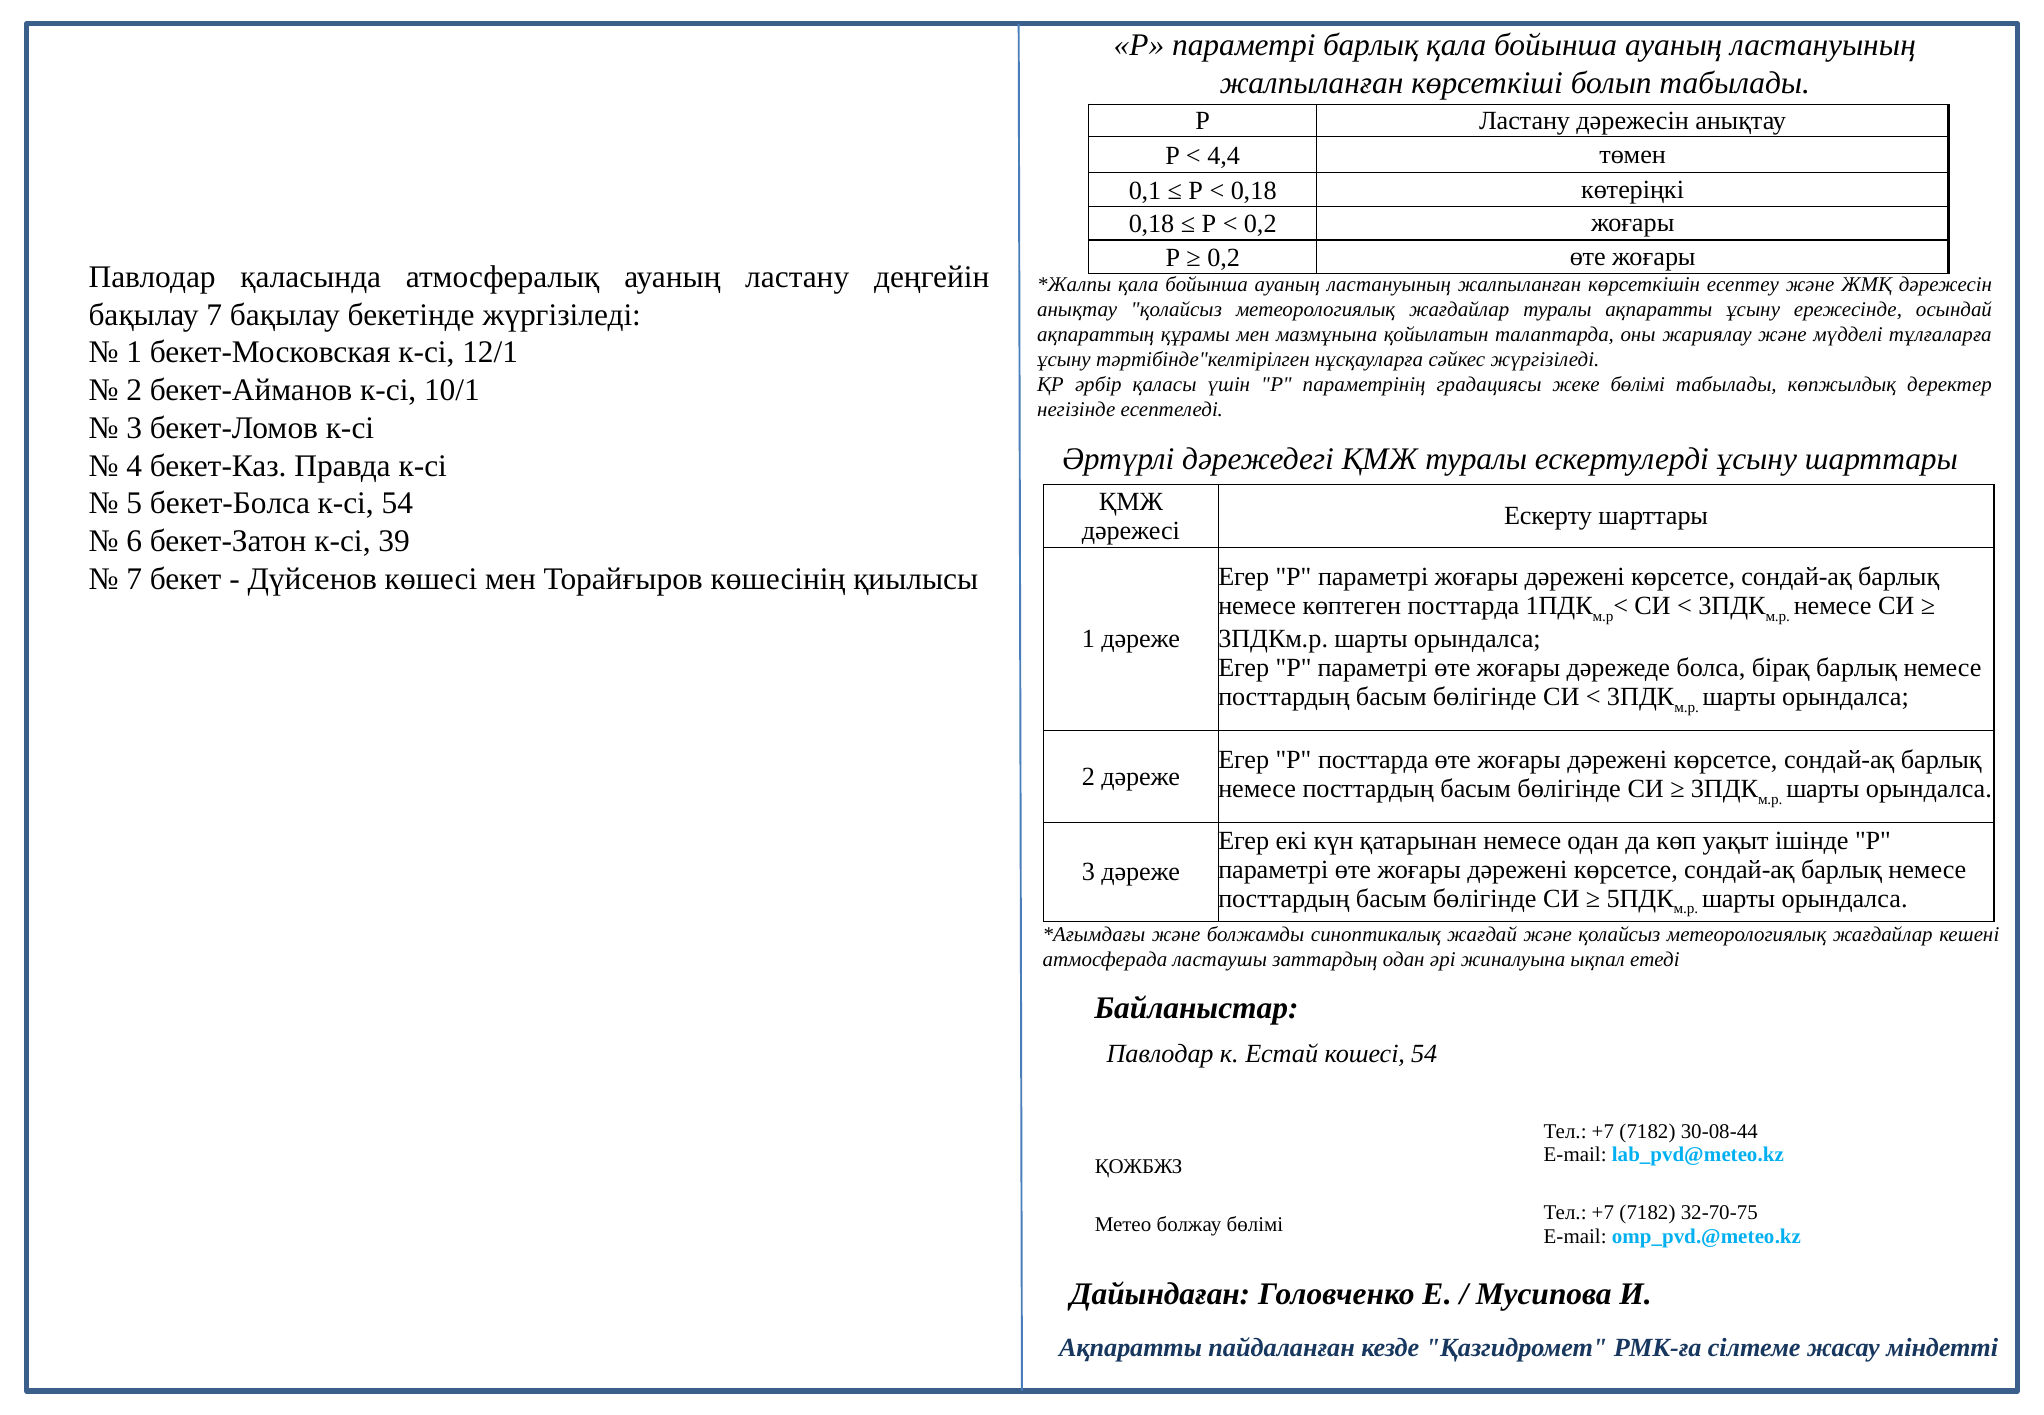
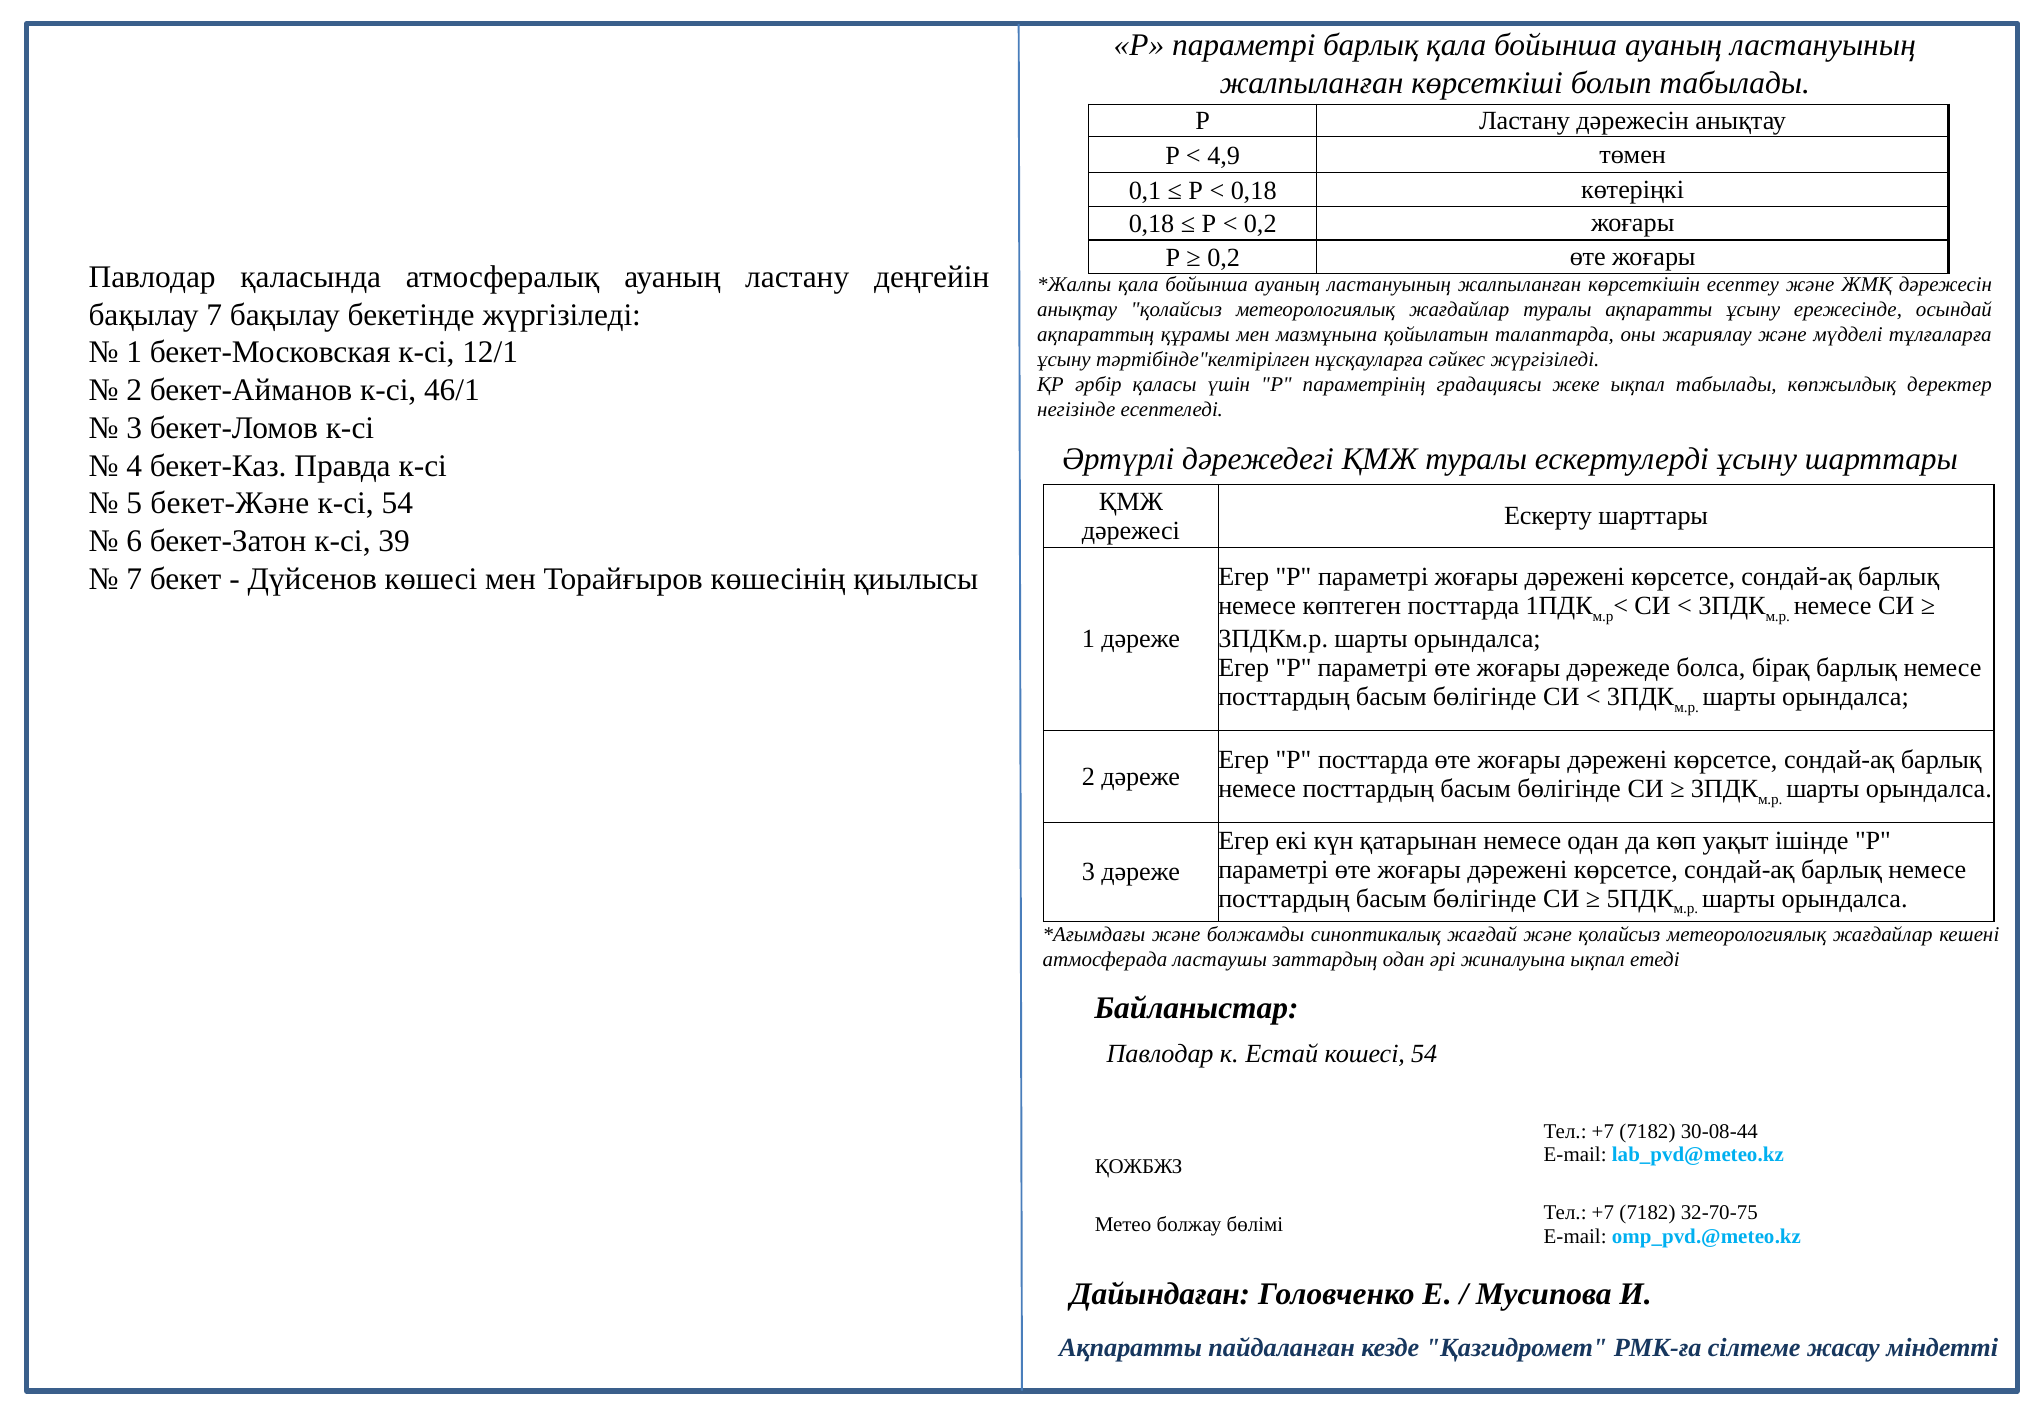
4,4: 4,4 -> 4,9
жеке бөлімі: бөлімі -> ықпал
10/1: 10/1 -> 46/1
бекет-Болса: бекет-Болса -> бекет-Және
